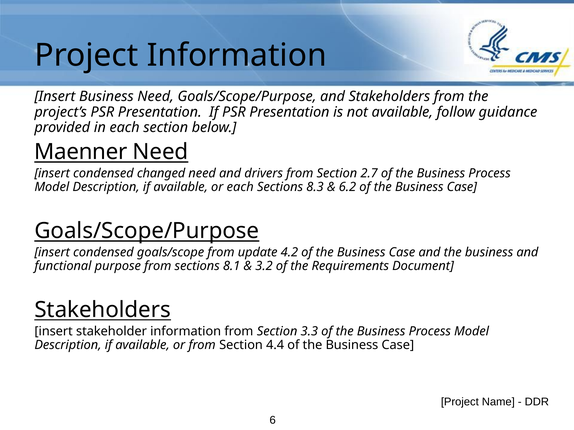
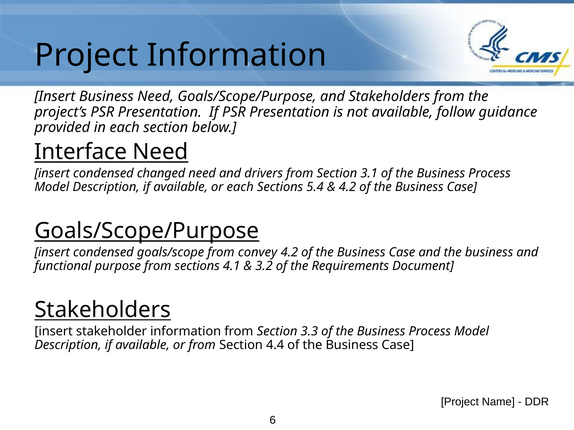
Maenner: Maenner -> Interface
2.7: 2.7 -> 3.1
8.3: 8.3 -> 5.4
6.2 at (347, 187): 6.2 -> 4.2
update: update -> convey
8.1: 8.1 -> 4.1
